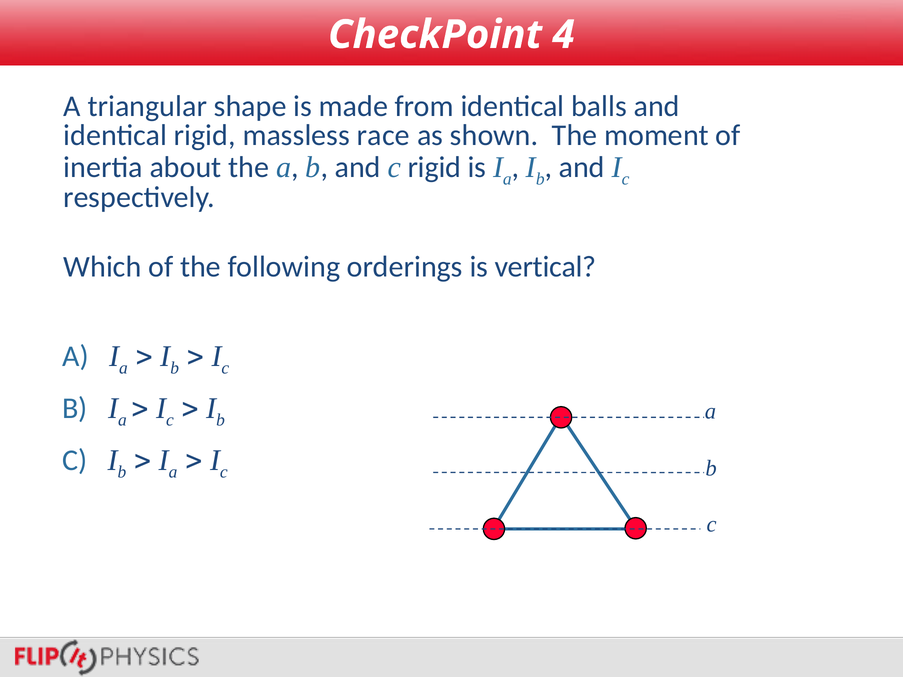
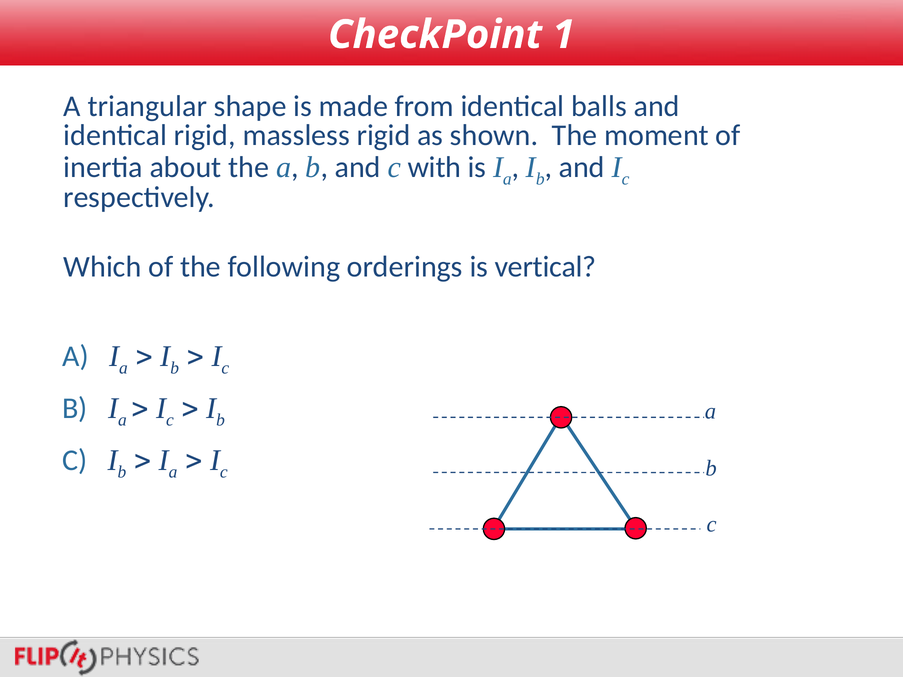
4: 4 -> 1
massless race: race -> rigid
c rigid: rigid -> with
